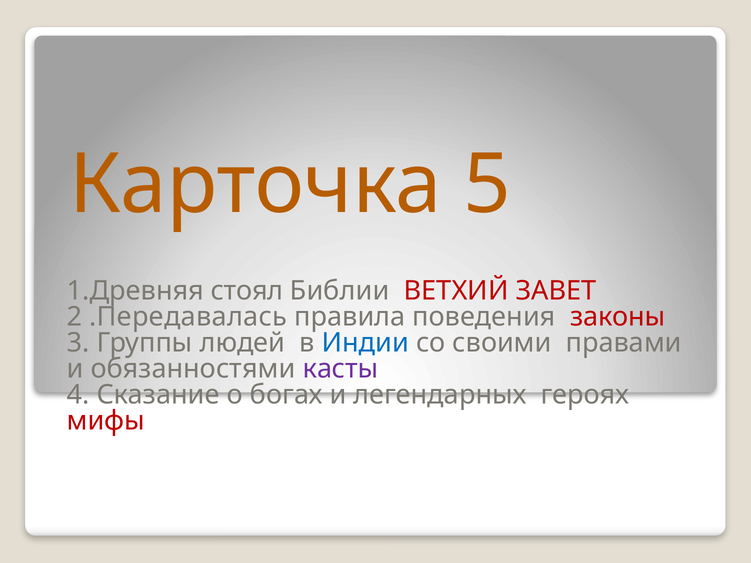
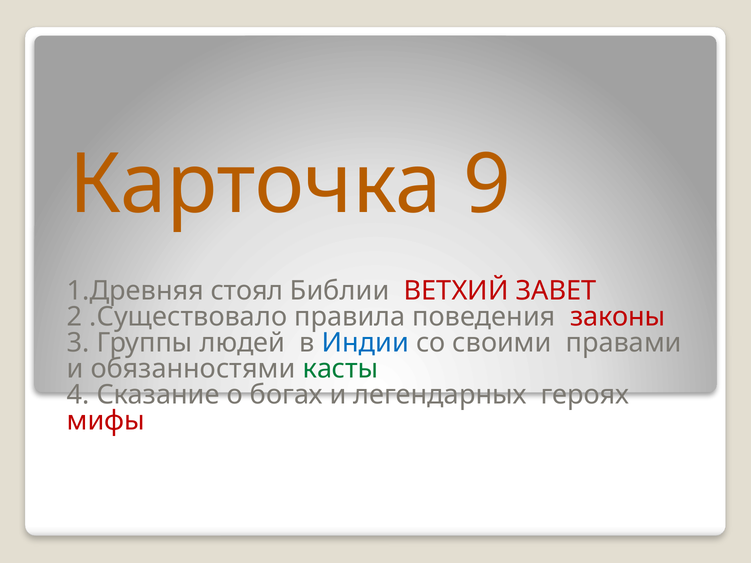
5: 5 -> 9
.Передавалась: .Передавалась -> .Существовало
касты colour: purple -> green
